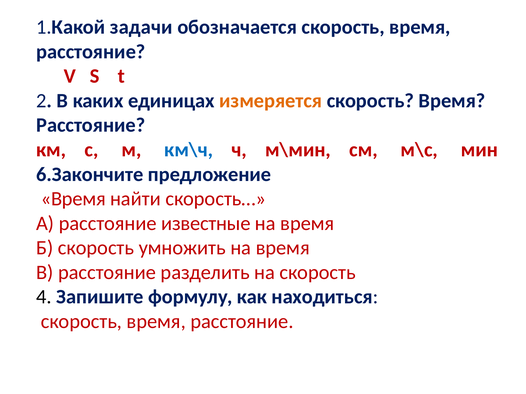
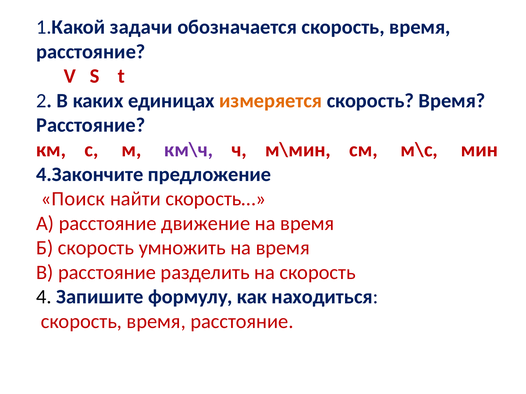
км\ч colour: blue -> purple
6.Закончите: 6.Закончите -> 4.Закончите
Время at (73, 199): Время -> Поиск
известные: известные -> движение
